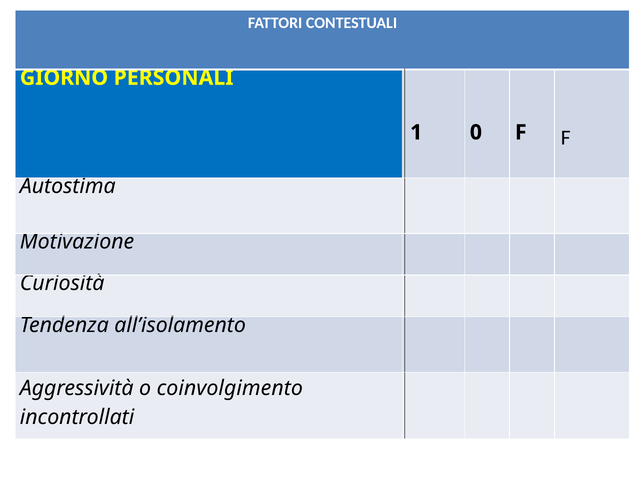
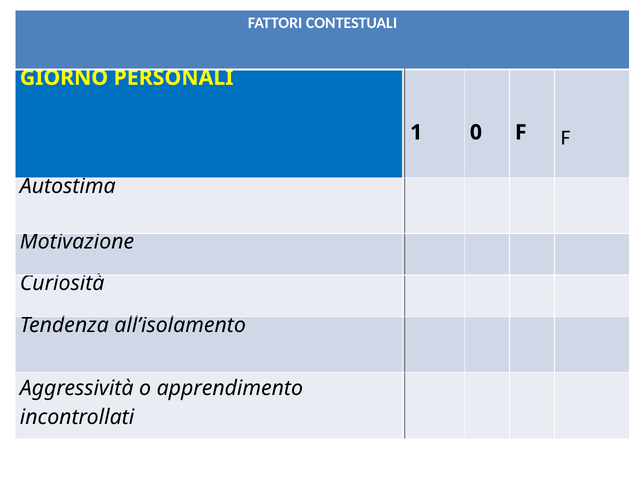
coinvolgimento: coinvolgimento -> apprendimento
